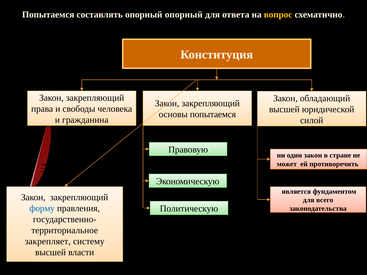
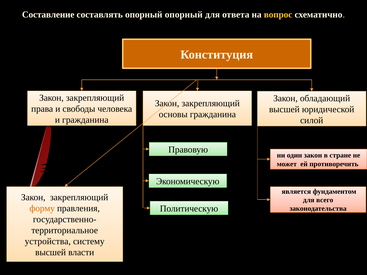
Попытаемся at (48, 15): Попытаемся -> Составление
основы попытаемся: попытаемся -> гражданина
форму colour: blue -> orange
закрепляет: закрепляет -> устройства
